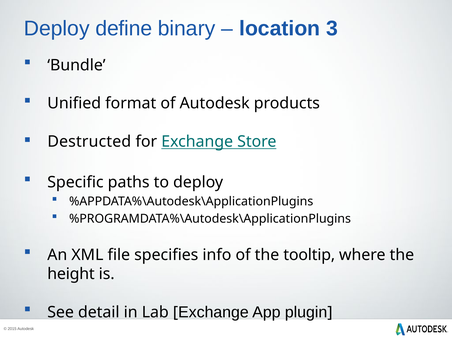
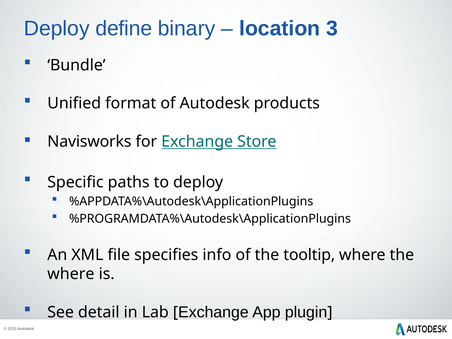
Destructed: Destructed -> Navisworks
height at (71, 274): height -> where
